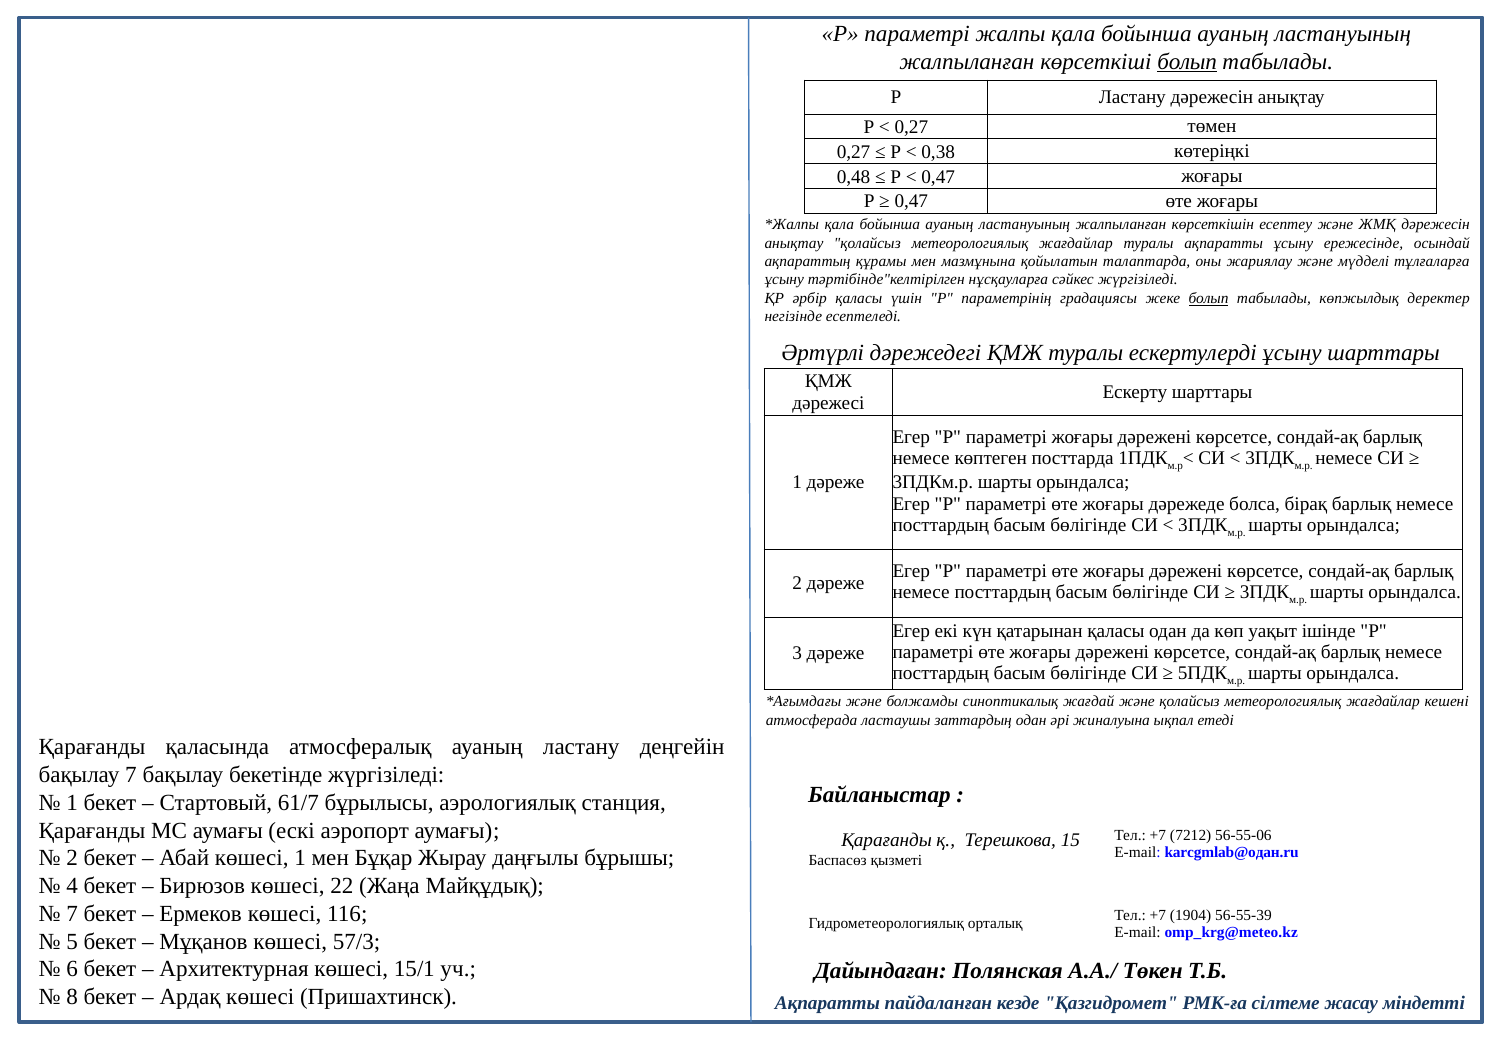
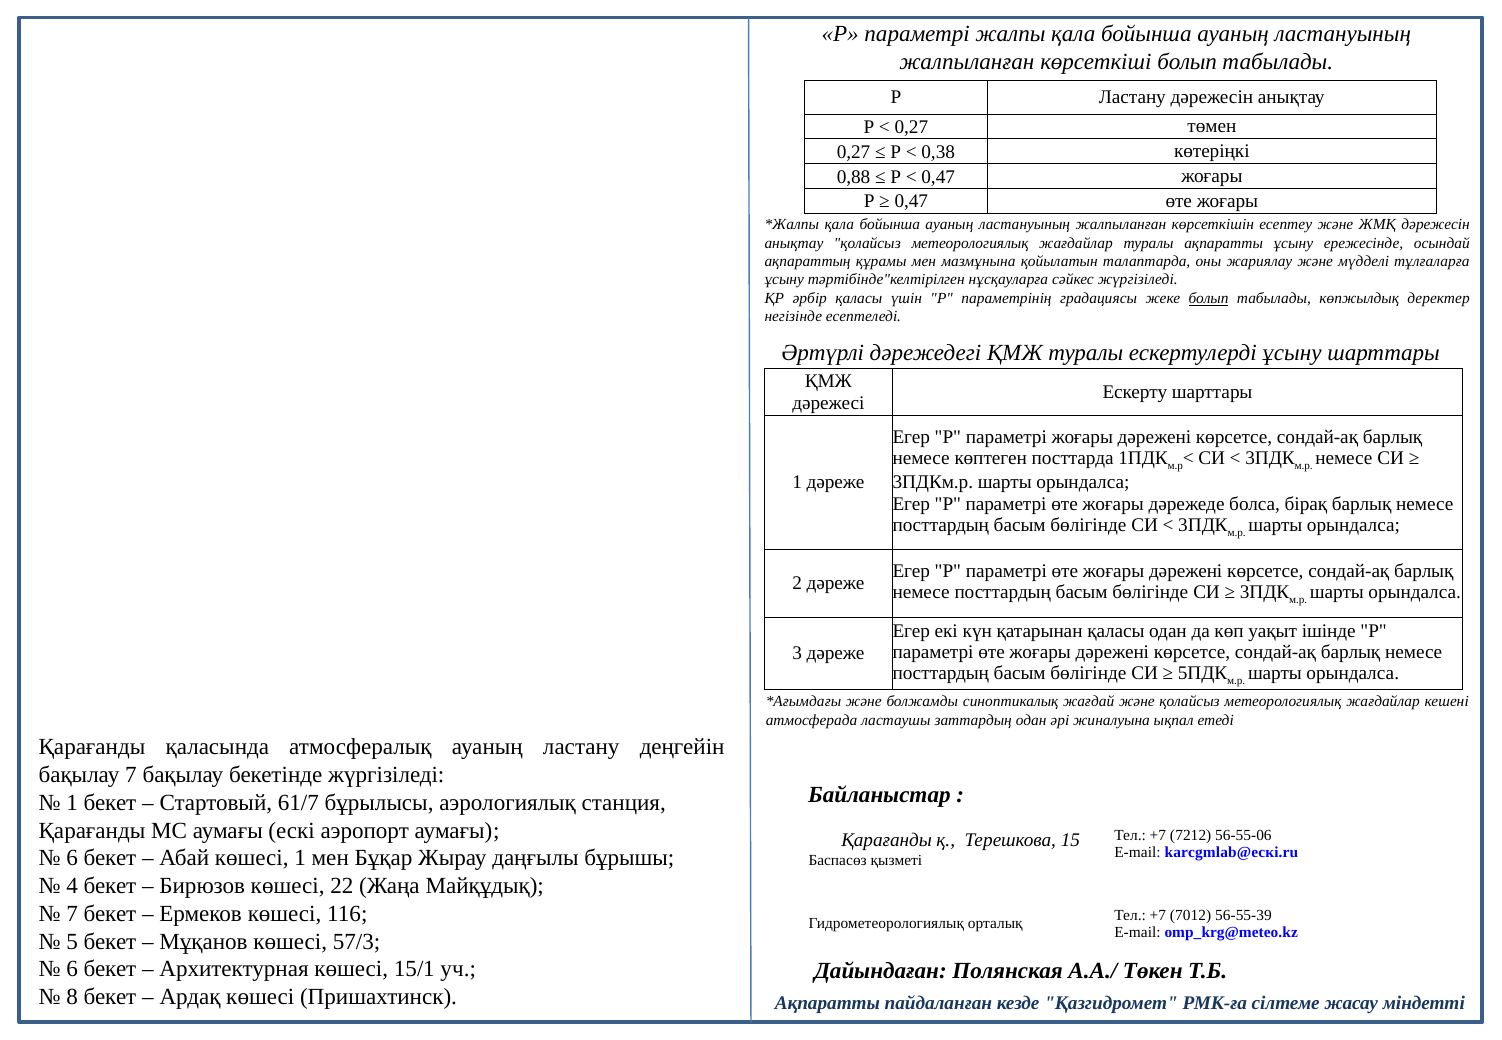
болып at (1187, 62) underline: present -> none
0,48: 0,48 -> 0,88
karcgmlab@одан.ru: karcgmlab@одан.ru -> karcgmlab@ескі.ru
2 at (72, 858): 2 -> 6
1904: 1904 -> 7012
